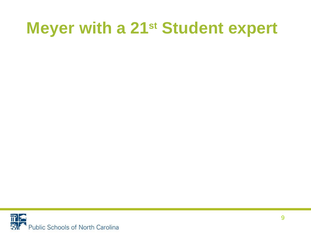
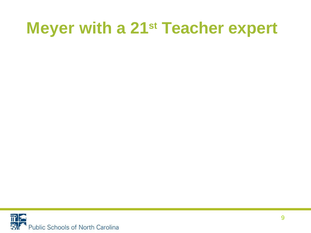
Student: Student -> Teacher
